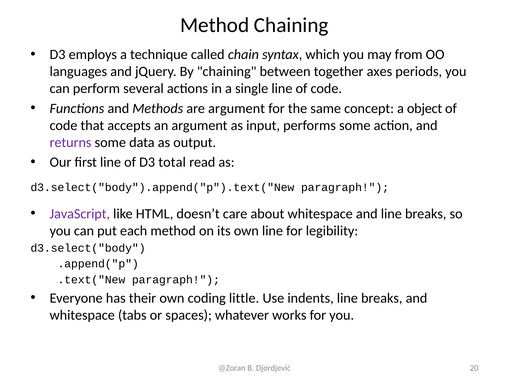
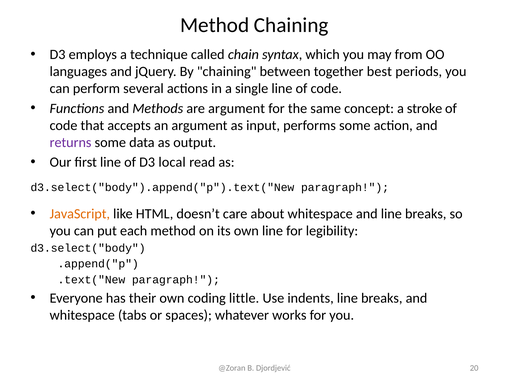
axes: axes -> best
object: object -> stroke
total: total -> local
JavaScript colour: purple -> orange
